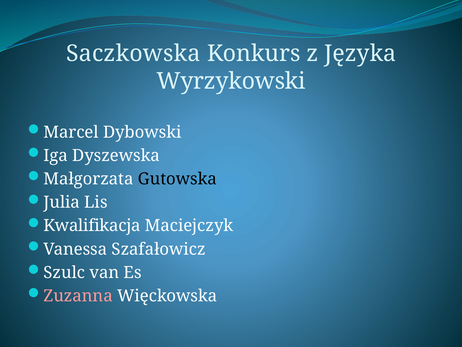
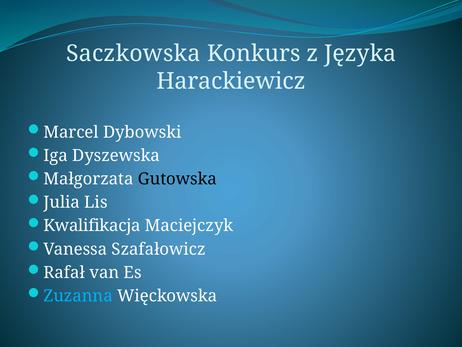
Wyrzykowski: Wyrzykowski -> Harackiewicz
Szulc: Szulc -> Rafał
Zuzanna colour: pink -> light blue
